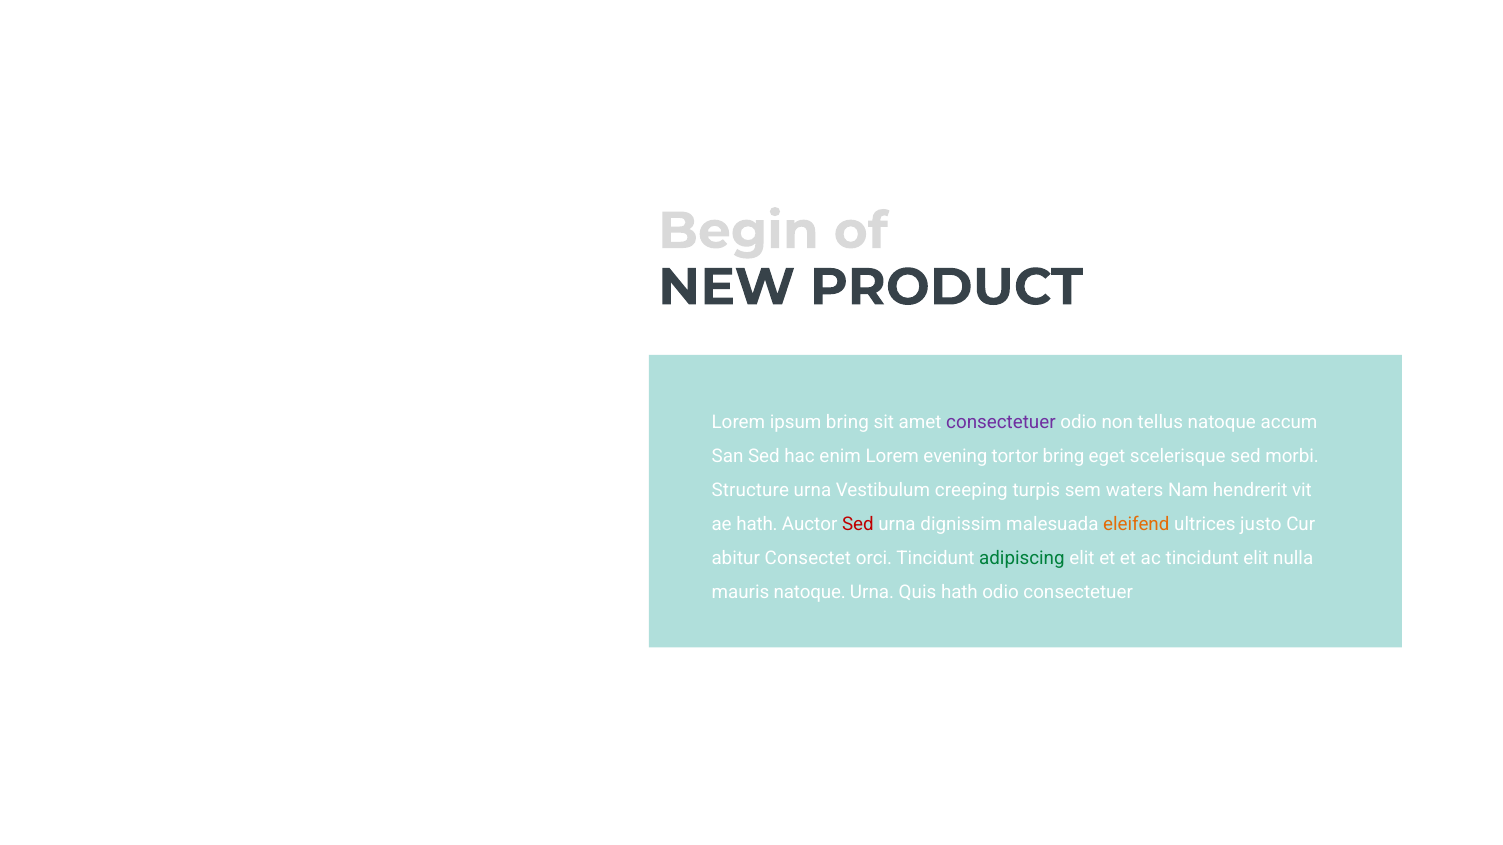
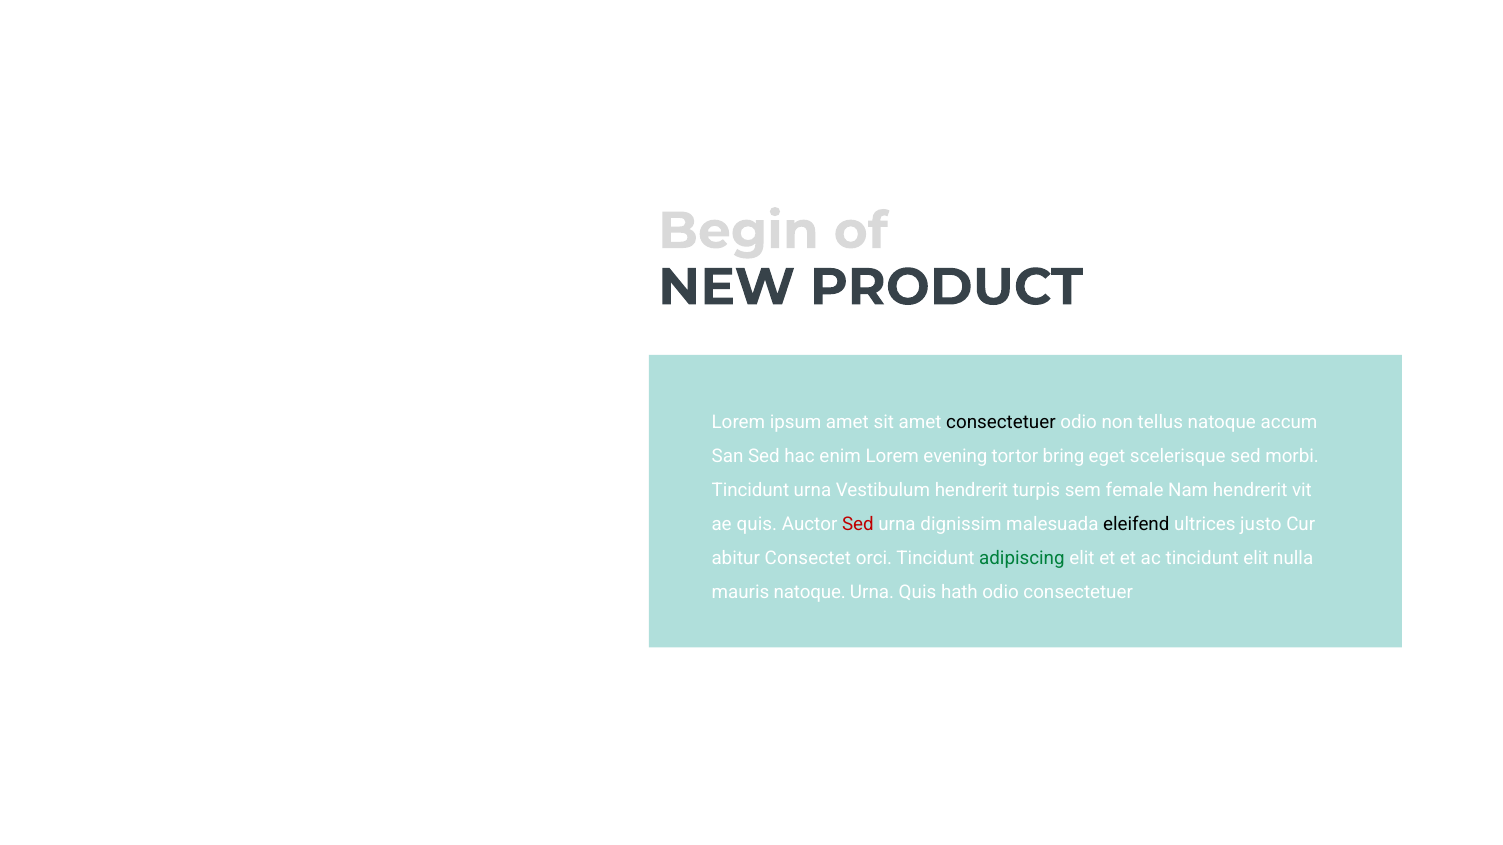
ipsum bring: bring -> amet
consectetuer at (1001, 423) colour: purple -> black
Structure at (750, 491): Structure -> Tincidunt
Vestibulum creeping: creeping -> hendrerit
waters: waters -> female
ae hath: hath -> quis
eleifend colour: orange -> black
